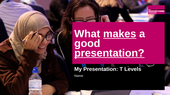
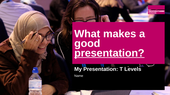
makes underline: present -> none
